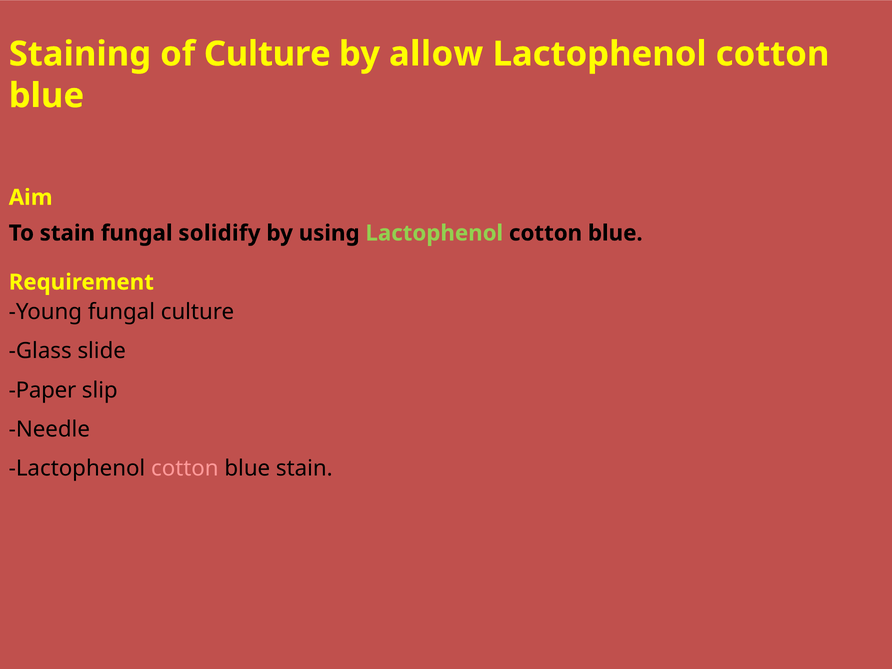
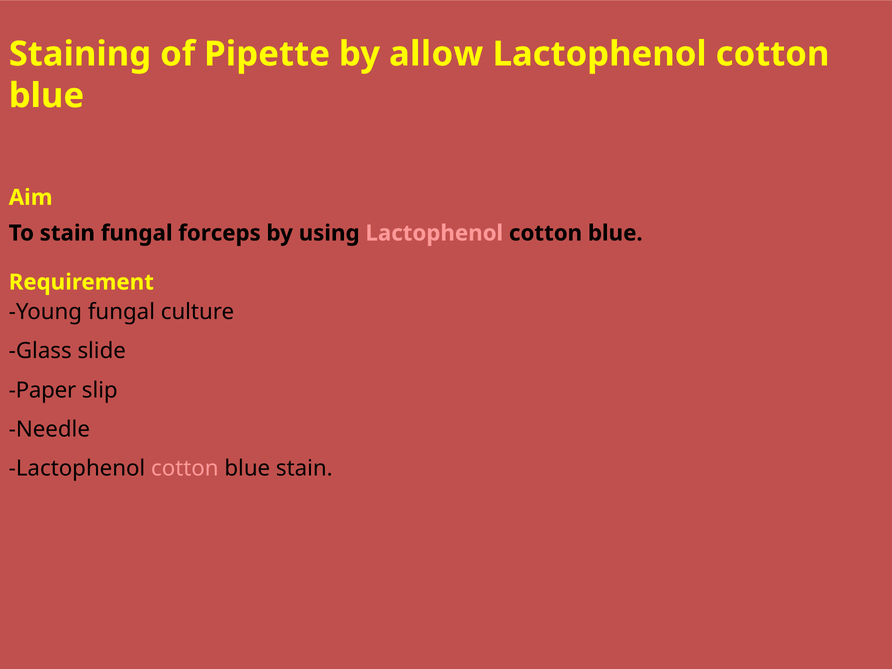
of Culture: Culture -> Pipette
solidify: solidify -> forceps
Lactophenol at (434, 233) colour: light green -> pink
